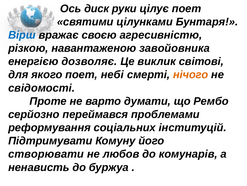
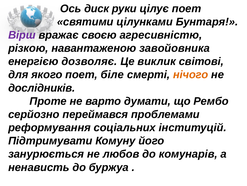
Вірш colour: blue -> purple
небі: небі -> біле
свідомості: свідомості -> дослідників
створювати: створювати -> занурюється
